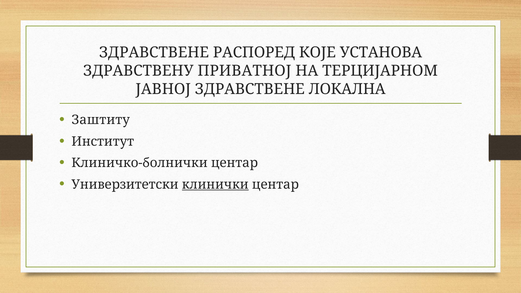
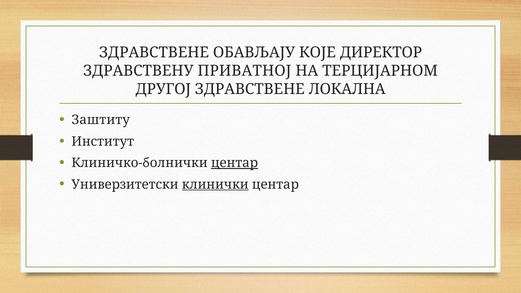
РАСПОРЕД: РАСПОРЕД -> ОБАВЉАЈУ
УСТАНОВА: УСТАНОВА -> ДИРЕКТОР
ЈАВНОЈ: ЈАВНОЈ -> ДРУГОЈ
центар at (235, 163) underline: none -> present
